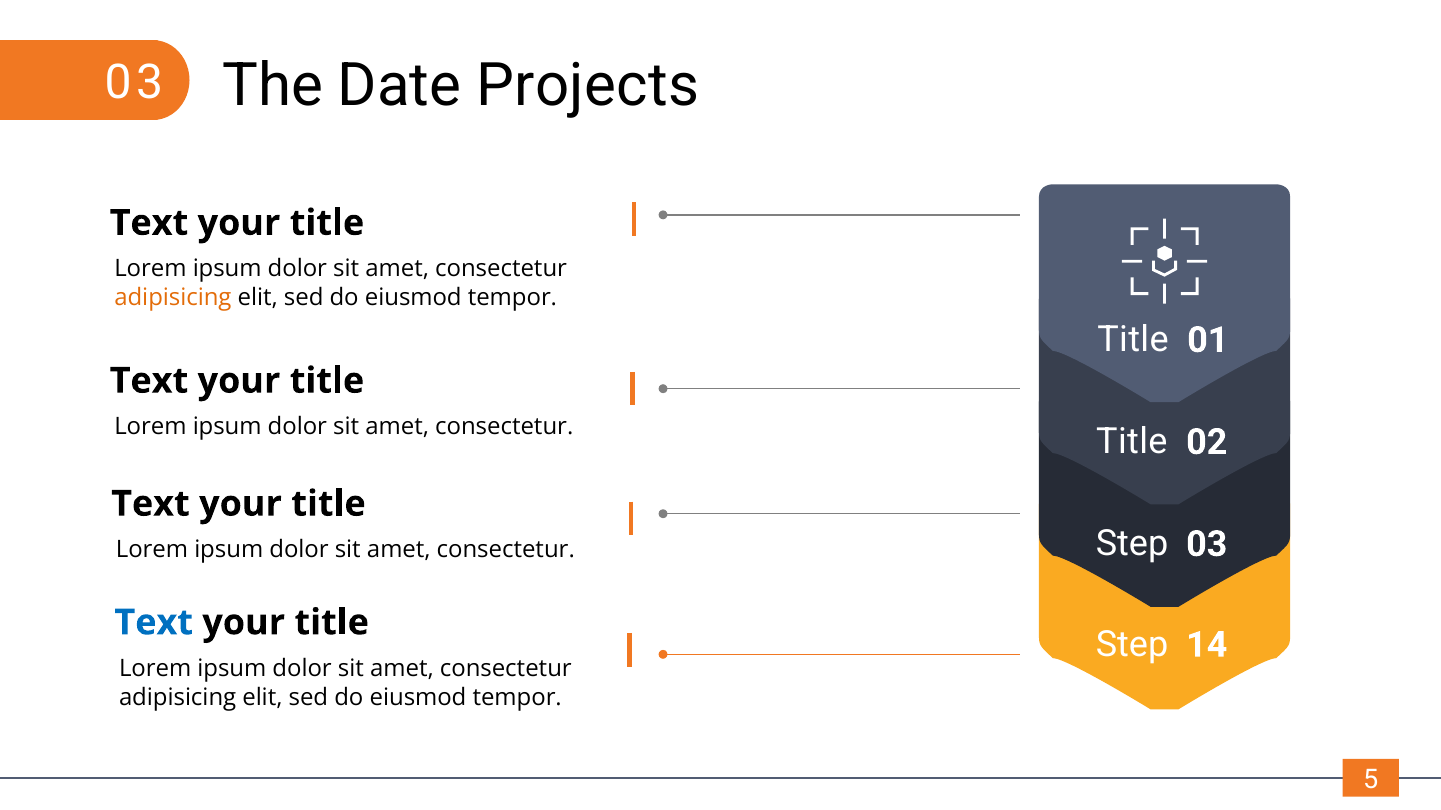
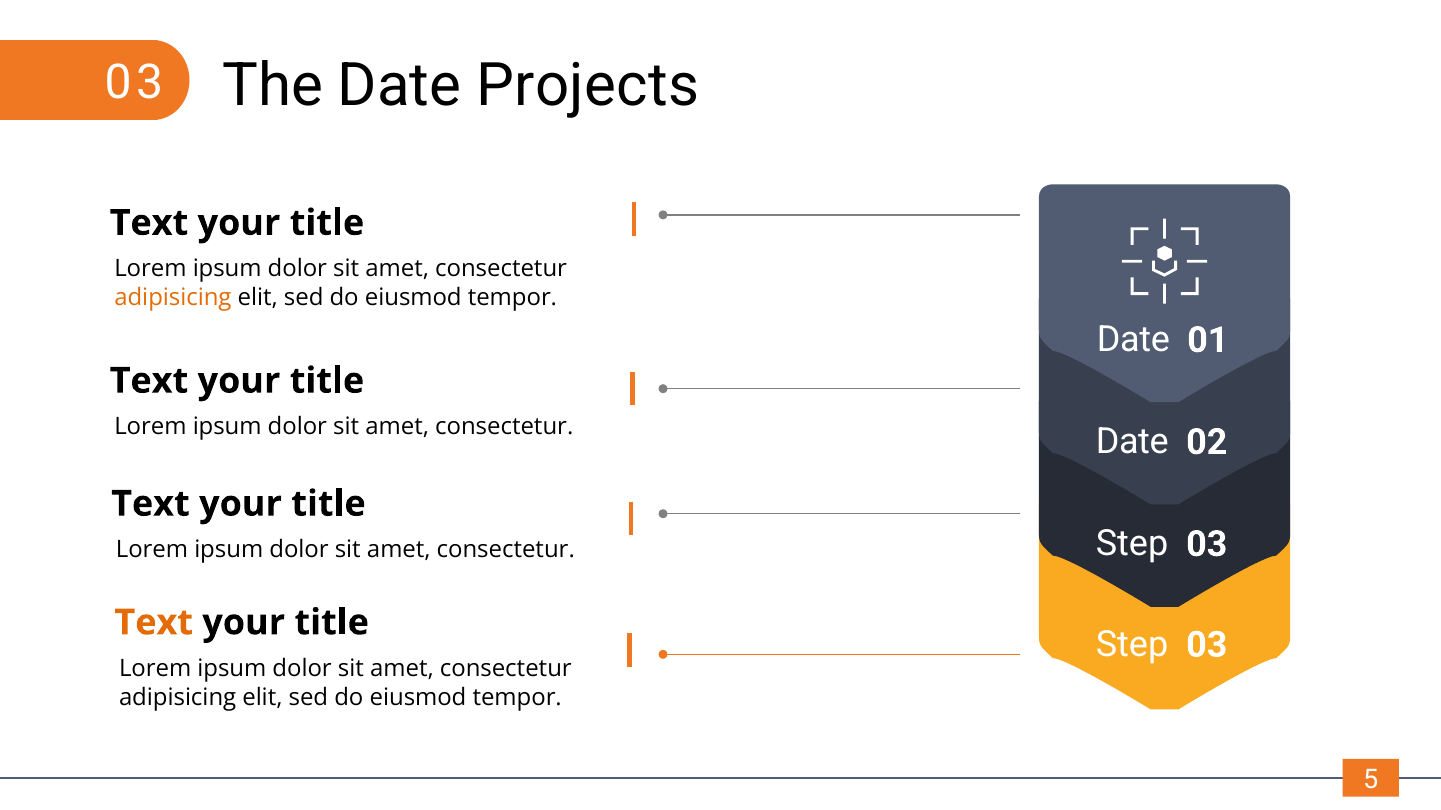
Title at (1133, 340): Title -> Date
Title at (1132, 442): Title -> Date
Text at (154, 623) colour: blue -> orange
14 at (1207, 645): 14 -> 03
